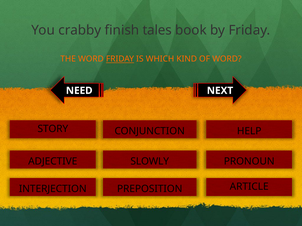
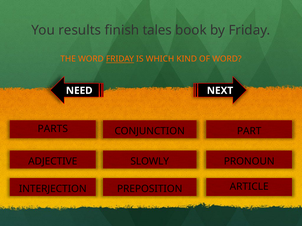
crabby: crabby -> results
STORY: STORY -> PARTS
HELP: HELP -> PART
